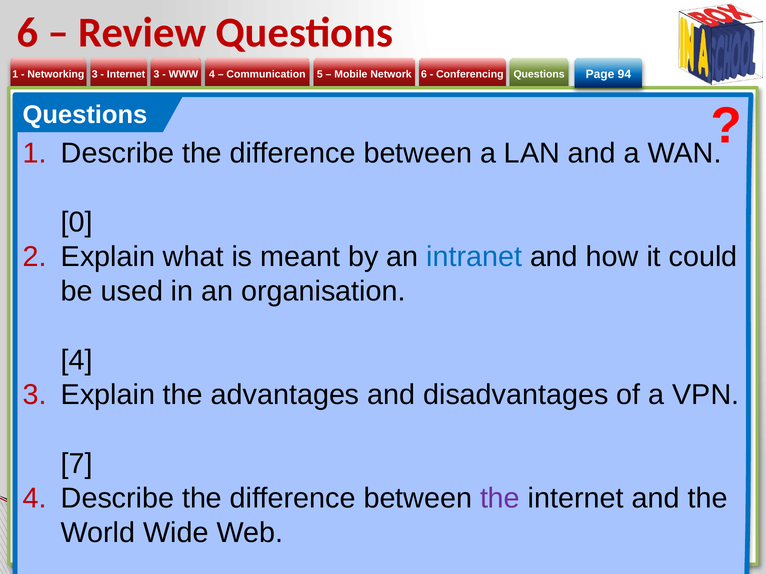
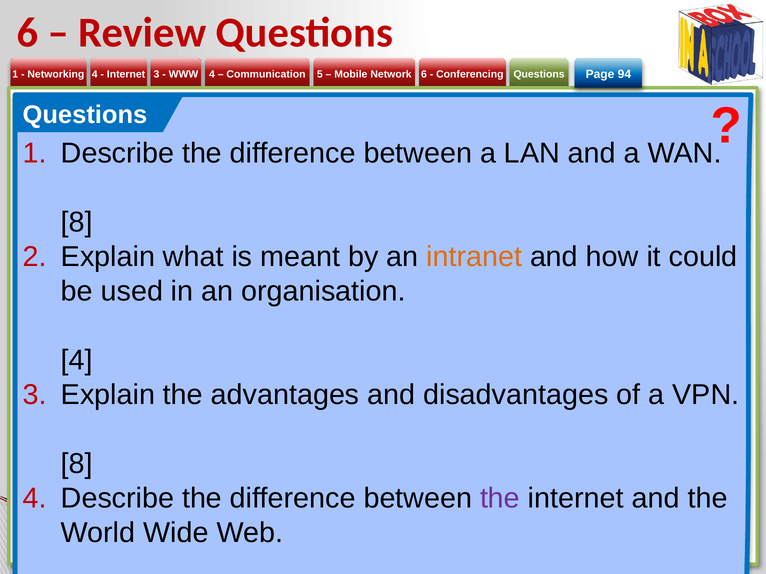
3 at (95, 74): 3 -> 4
0 at (77, 223): 0 -> 8
intranet colour: blue -> orange
7 at (77, 464): 7 -> 8
